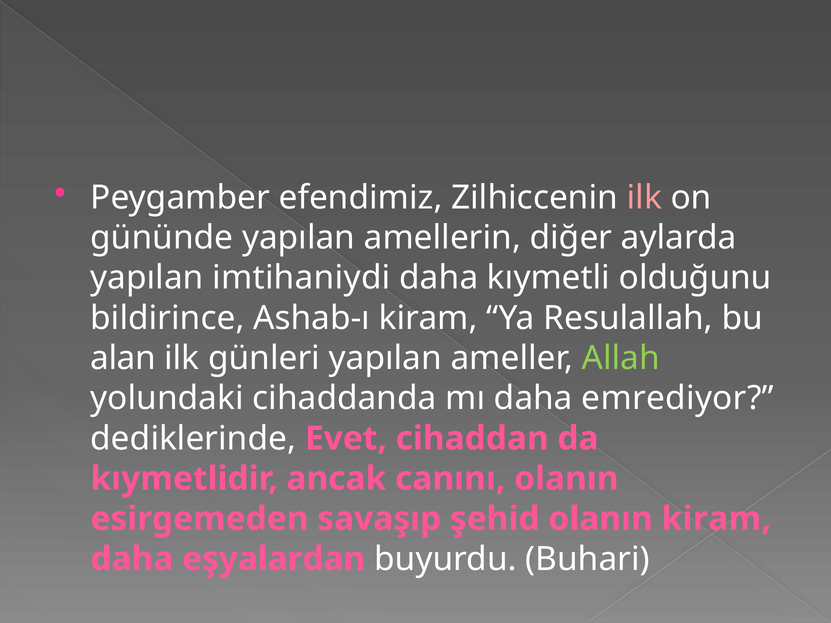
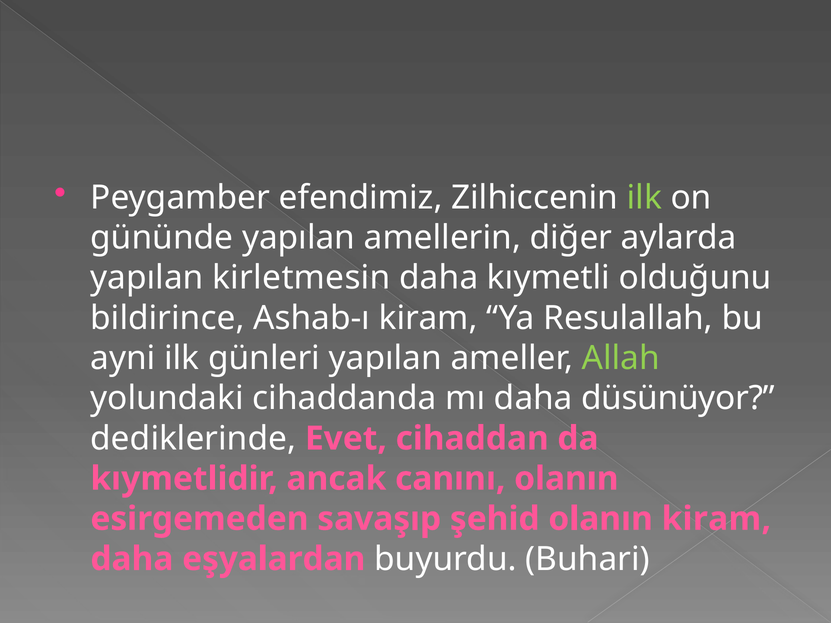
ilk at (644, 198) colour: pink -> light green
imtihaniydi: imtihaniydi -> kirletmesin
alan: alan -> ayni
emrediyor: emrediyor -> düsünüyor
